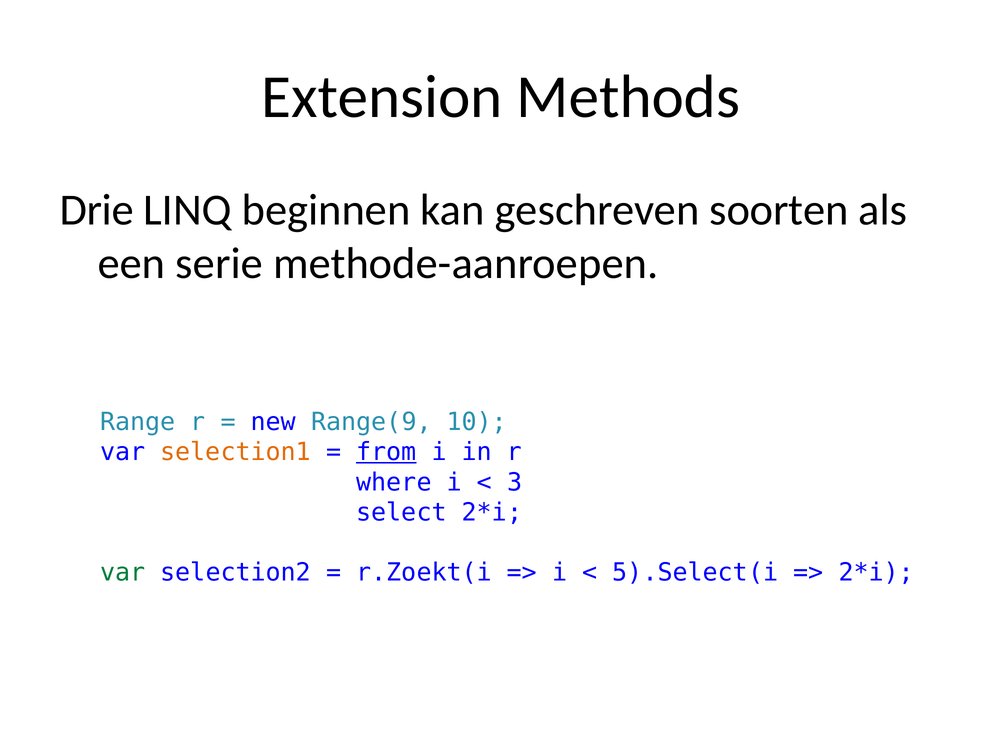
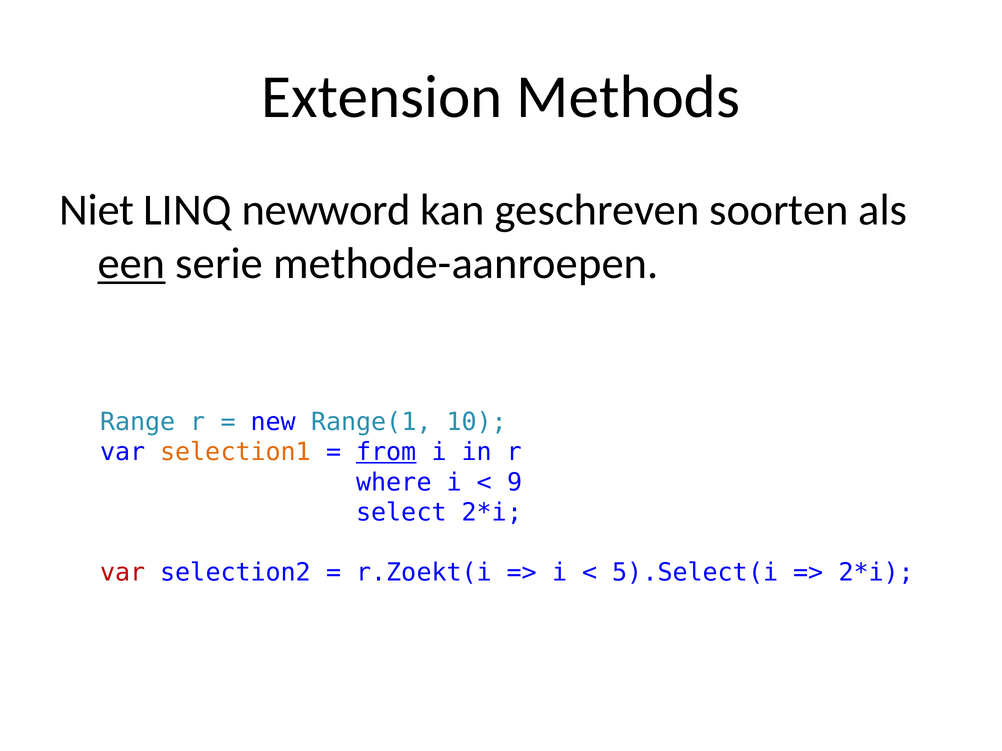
Drie: Drie -> Niet
beginnen: beginnen -> newword
een underline: none -> present
Range(9: Range(9 -> Range(1
3: 3 -> 9
var at (123, 573) colour: green -> red
